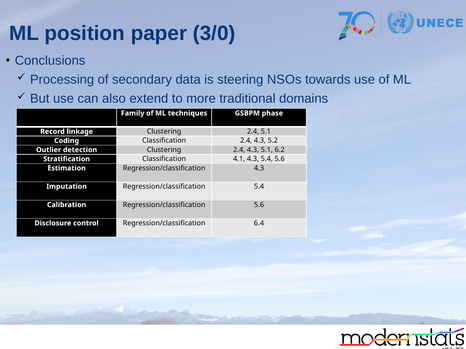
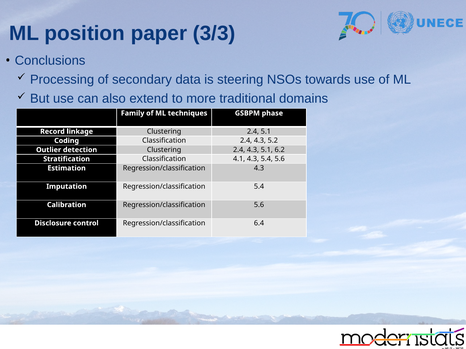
3/0: 3/0 -> 3/3
